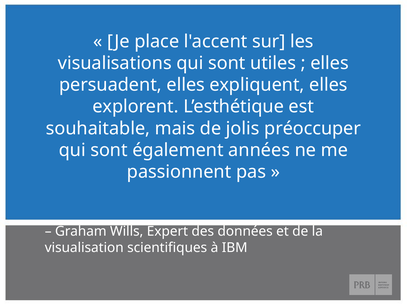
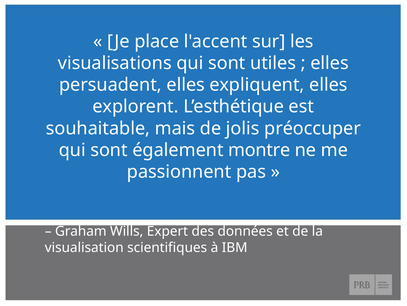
années: années -> montre
